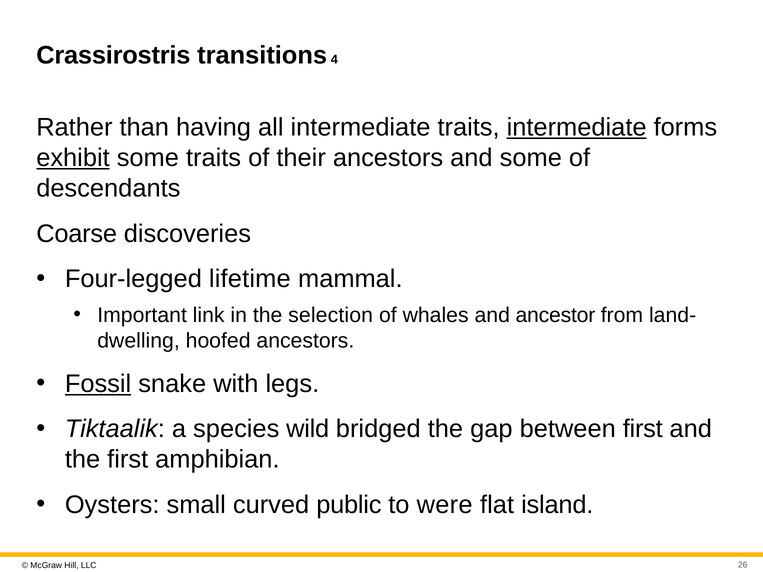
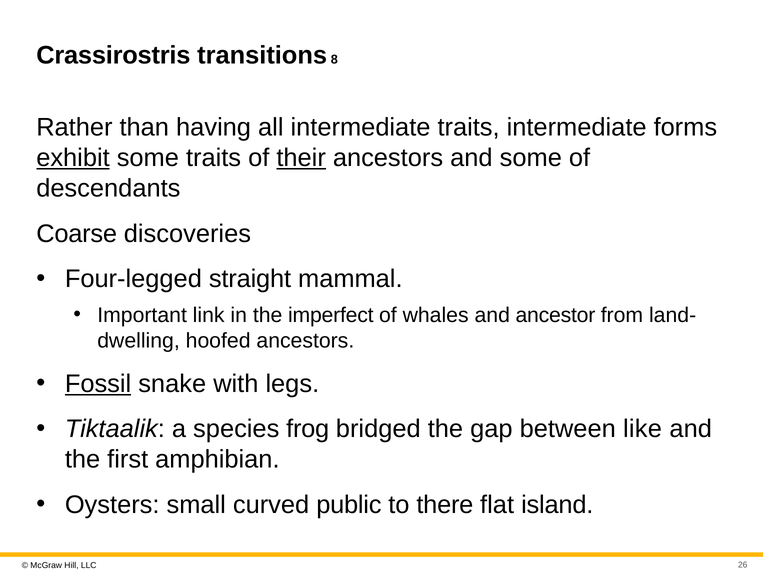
4: 4 -> 8
intermediate at (577, 127) underline: present -> none
their underline: none -> present
lifetime: lifetime -> straight
selection: selection -> imperfect
wild: wild -> frog
between first: first -> like
were: were -> there
